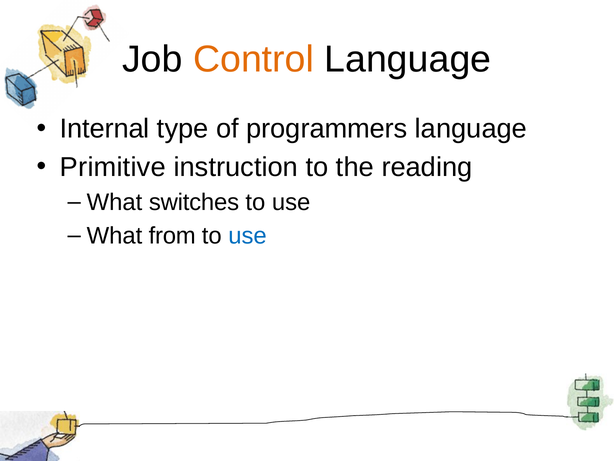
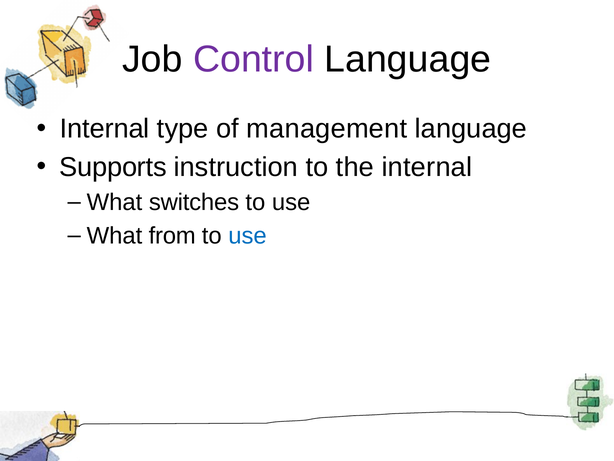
Control colour: orange -> purple
programmers: programmers -> management
Primitive: Primitive -> Supports
the reading: reading -> internal
